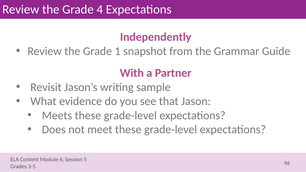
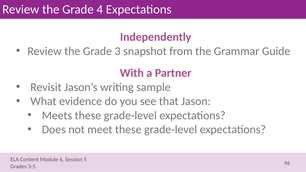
1: 1 -> 3
